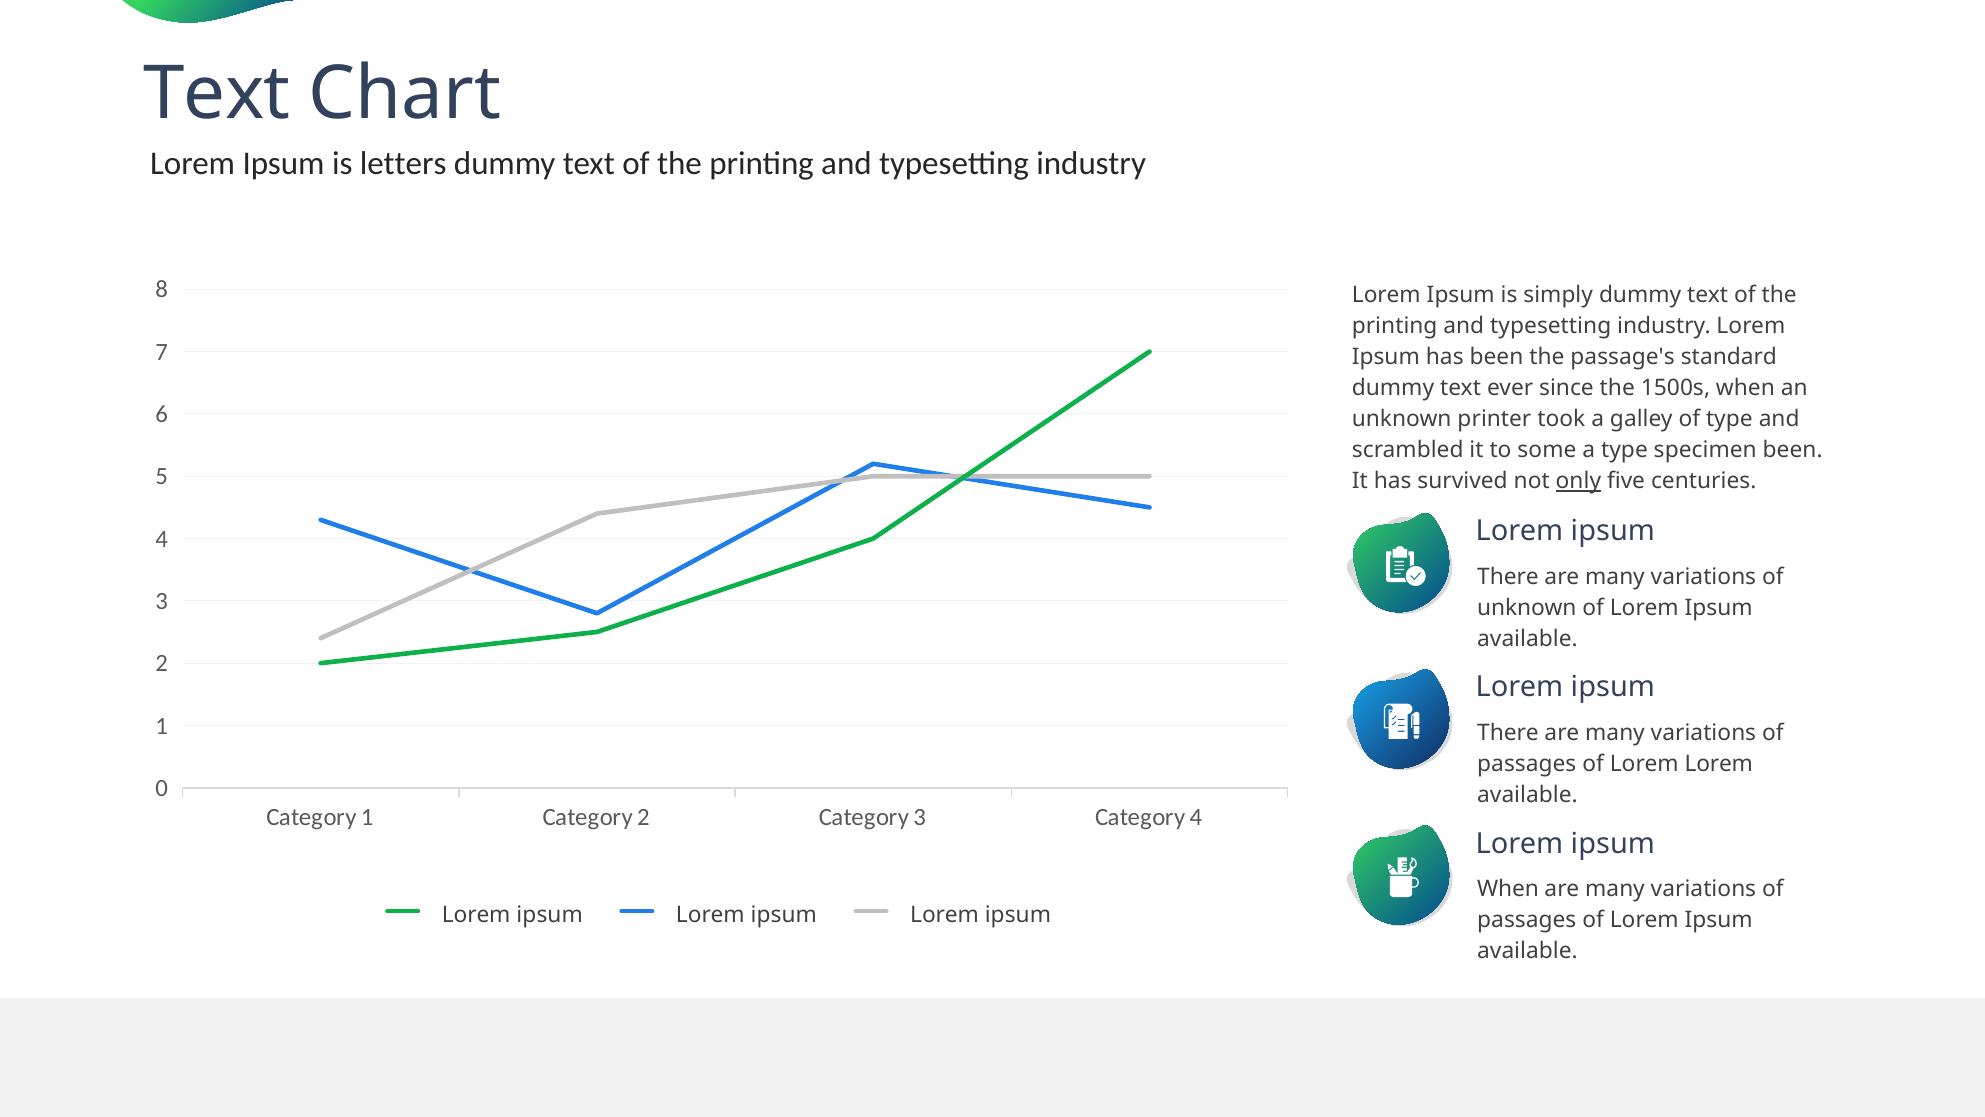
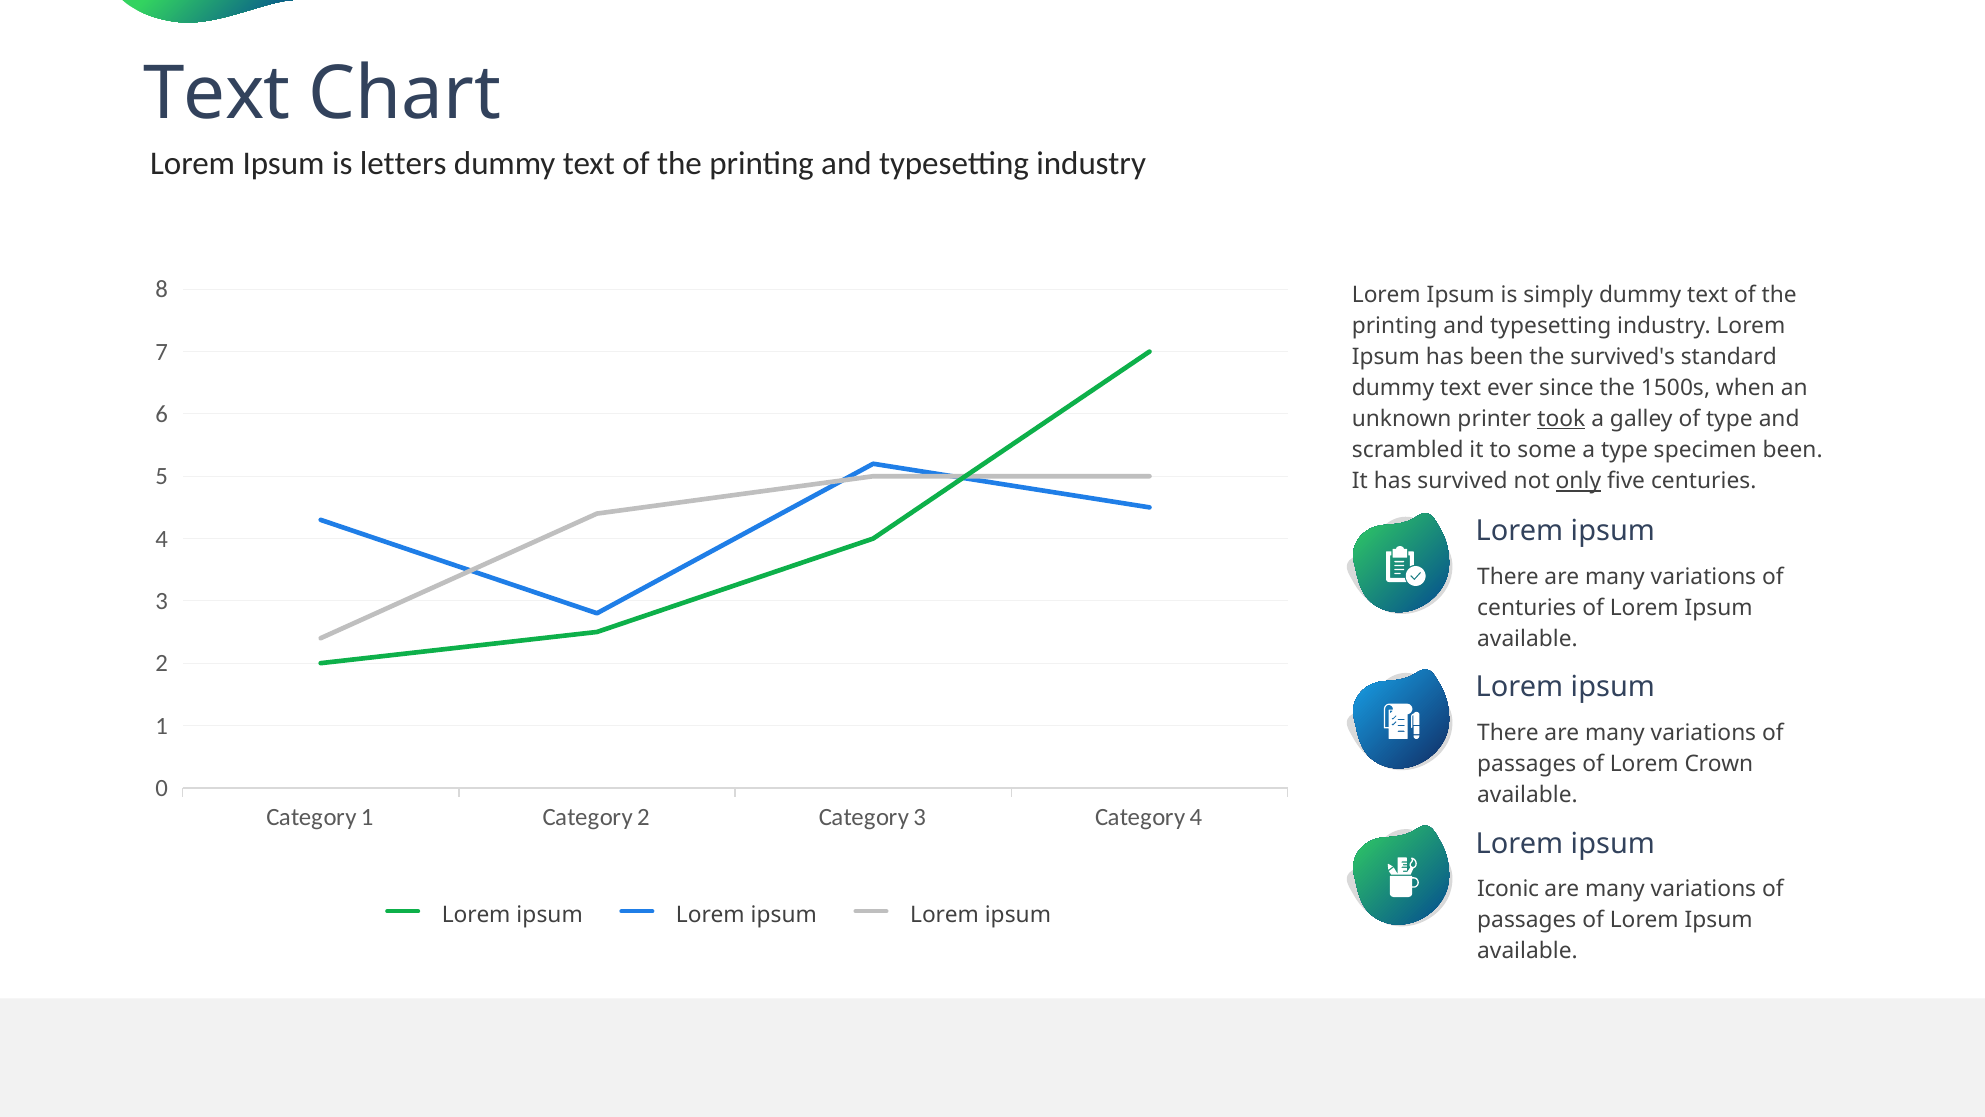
passage's: passage's -> survived's
took underline: none -> present
unknown at (1527, 608): unknown -> centuries
Lorem Lorem: Lorem -> Crown
When at (1508, 889): When -> Iconic
